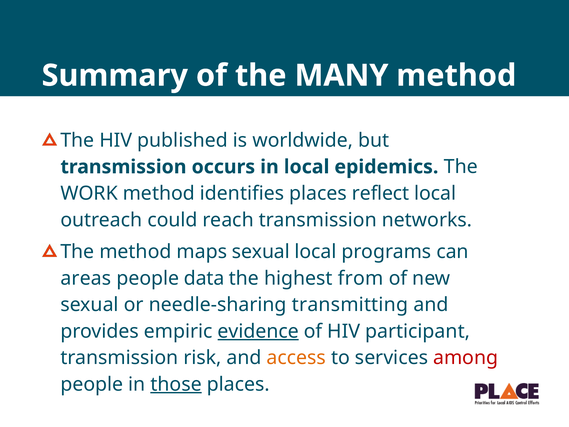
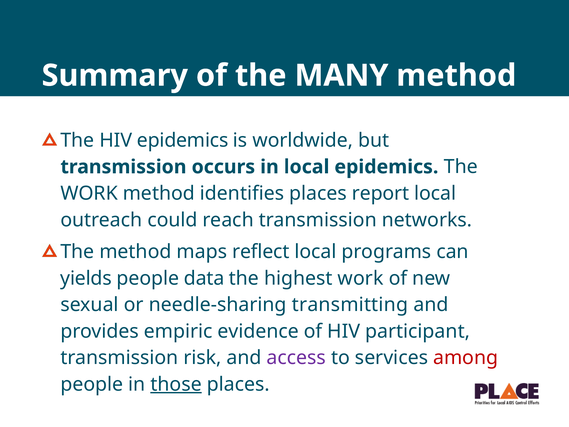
HIV published: published -> epidemics
reflect: reflect -> report
maps sexual: sexual -> reflect
areas: areas -> yields
highest from: from -> work
evidence underline: present -> none
access colour: orange -> purple
